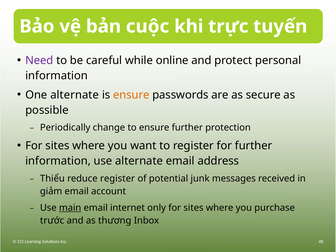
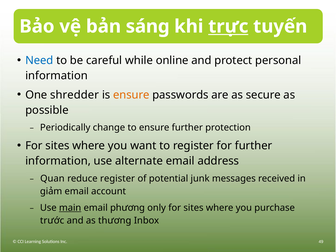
cuộc: cuộc -> sáng
trực underline: none -> present
Need colour: purple -> blue
One alternate: alternate -> shredder
Thiểu: Thiểu -> Quan
internet: internet -> phương
